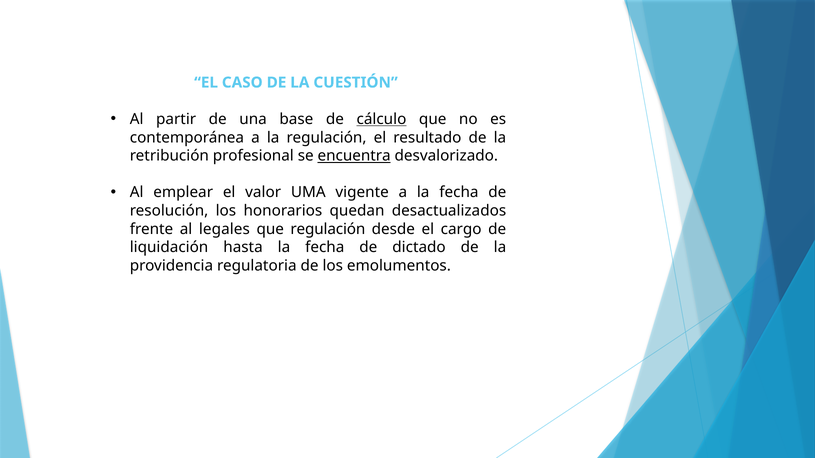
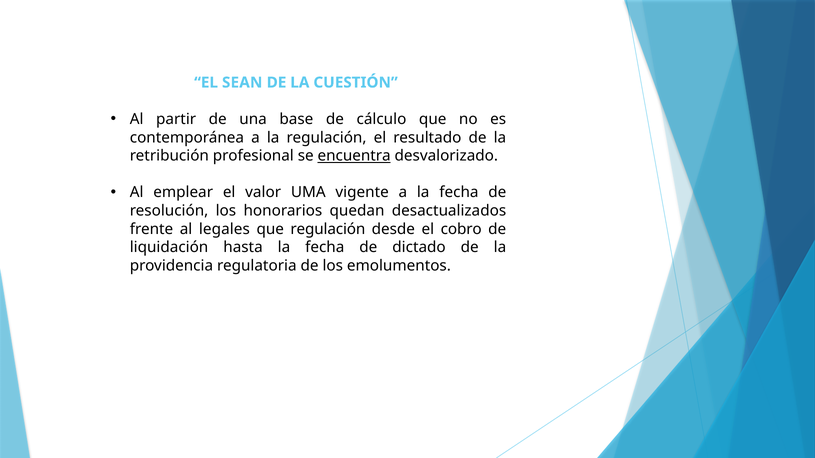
CASO: CASO -> SEAN
cálculo underline: present -> none
cargo: cargo -> cobro
